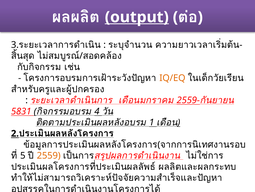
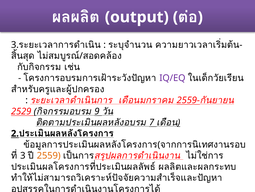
output underline: present -> none
IQ/EQ colour: orange -> purple
5831: 5831 -> 2529
4: 4 -> 9
1: 1 -> 7
5: 5 -> 3
